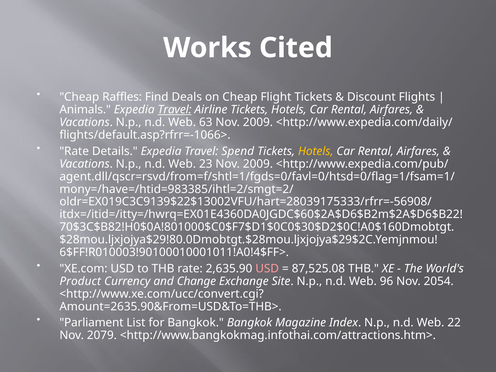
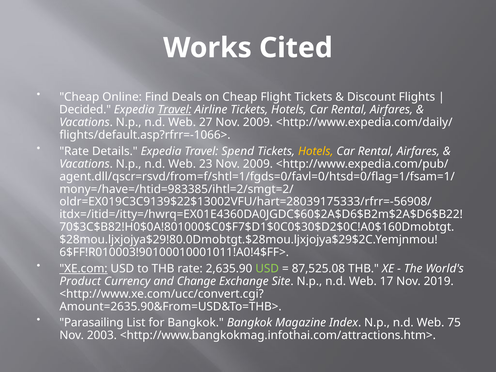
Raffles: Raffles -> Online
Animals: Animals -> Decided
63: 63 -> 27
XE.com underline: none -> present
USD at (267, 269) colour: pink -> light green
96: 96 -> 17
2054: 2054 -> 2019
Parliament: Parliament -> Parasailing
22: 22 -> 75
2079: 2079 -> 2003
